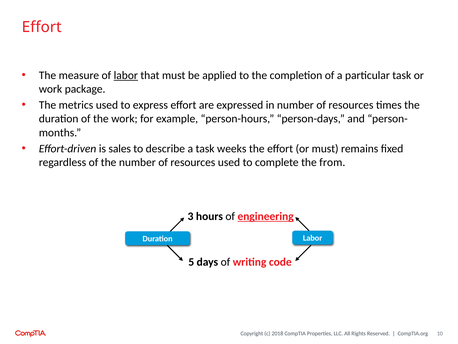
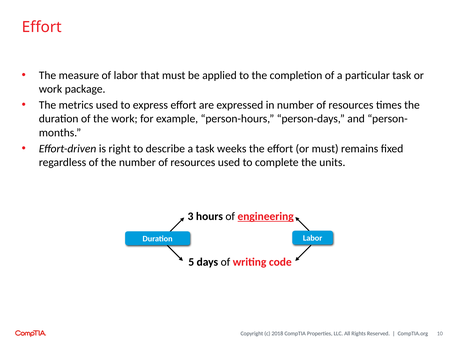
labor at (126, 75) underline: present -> none
sales: sales -> right
from: from -> units
